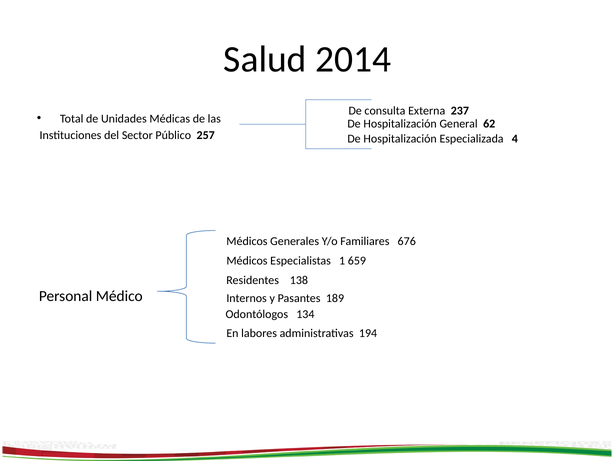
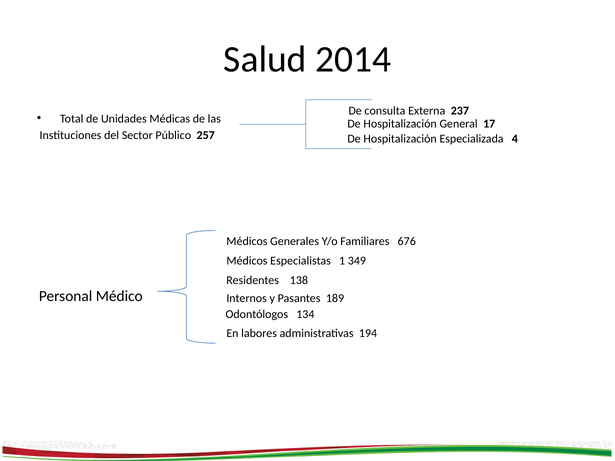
62: 62 -> 17
659: 659 -> 349
